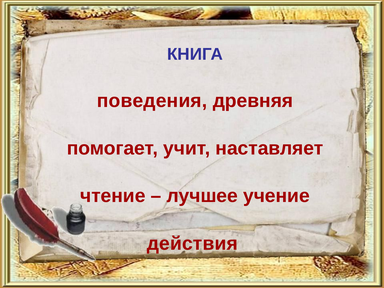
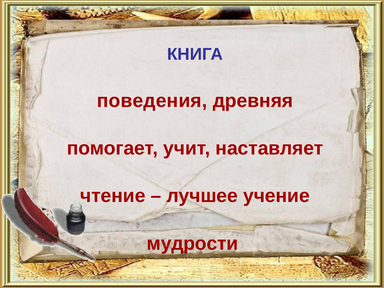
действия: действия -> мудрости
